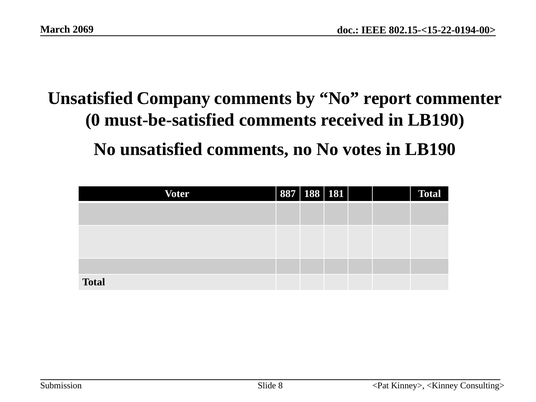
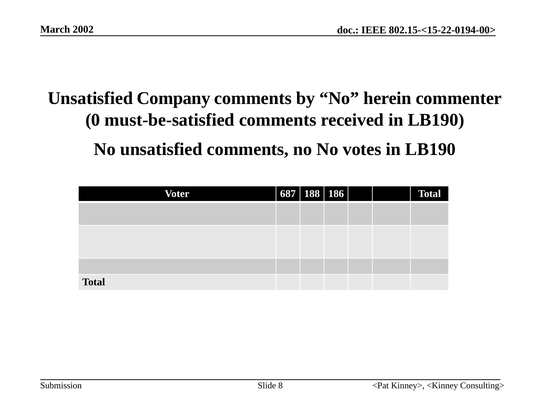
2069: 2069 -> 2002
report: report -> herein
887: 887 -> 687
181: 181 -> 186
